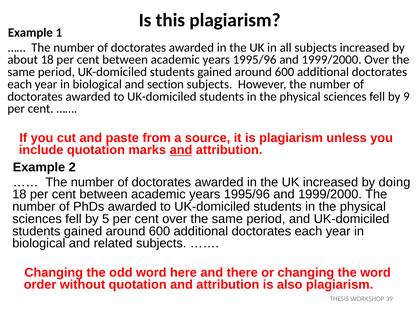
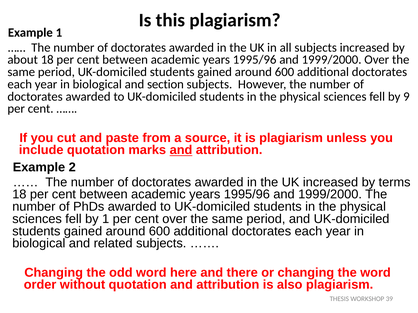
doing: doing -> terms
by 5: 5 -> 1
